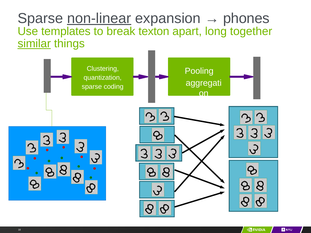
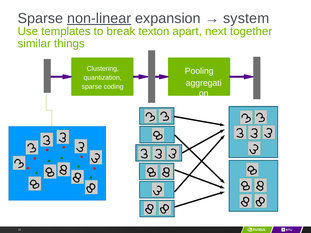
phones: phones -> system
long: long -> next
similar underline: present -> none
